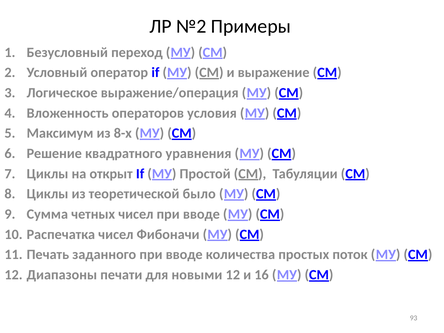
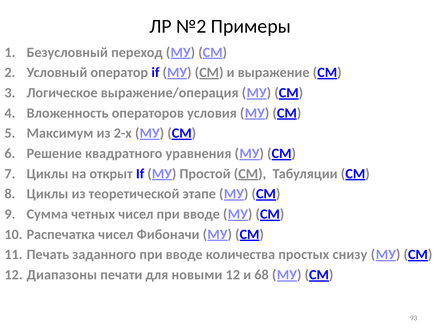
8-х: 8-х -> 2-х
было: было -> этапе
поток: поток -> снизу
16: 16 -> 68
